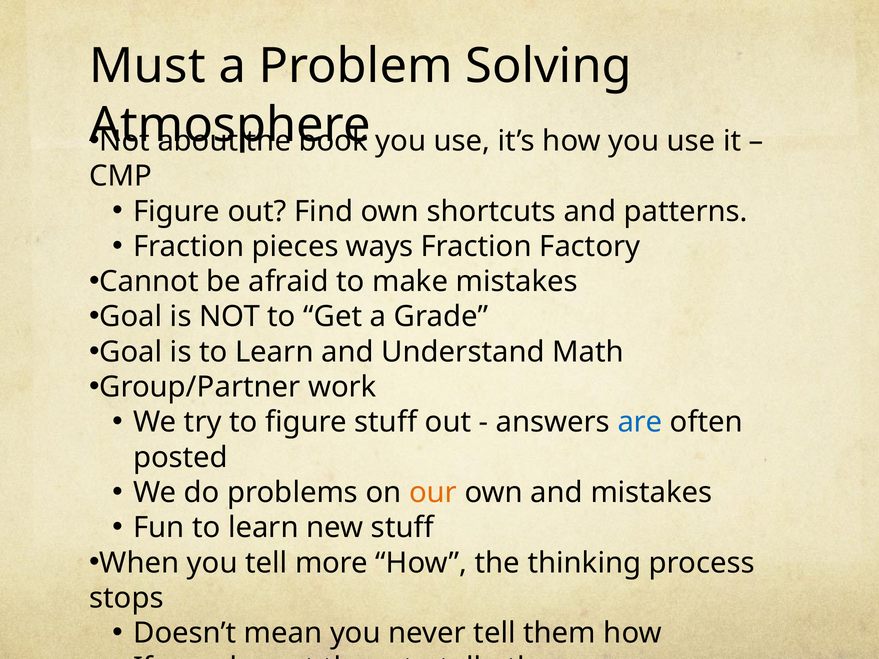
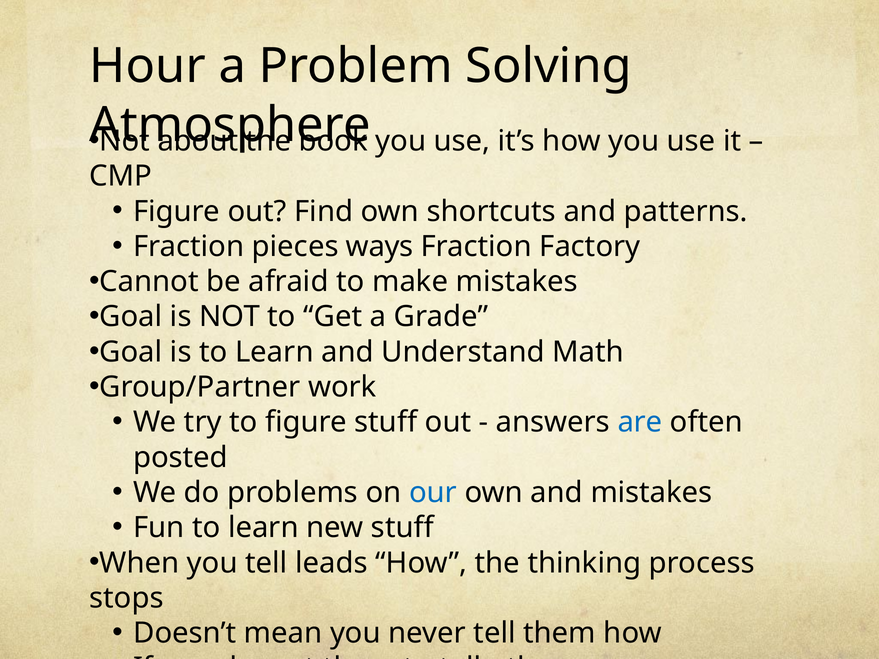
Must: Must -> Hour
our colour: orange -> blue
more: more -> leads
